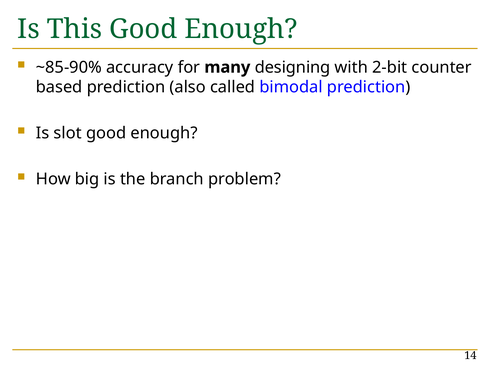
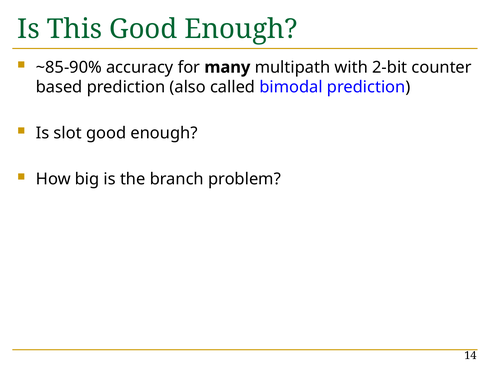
designing: designing -> multipath
